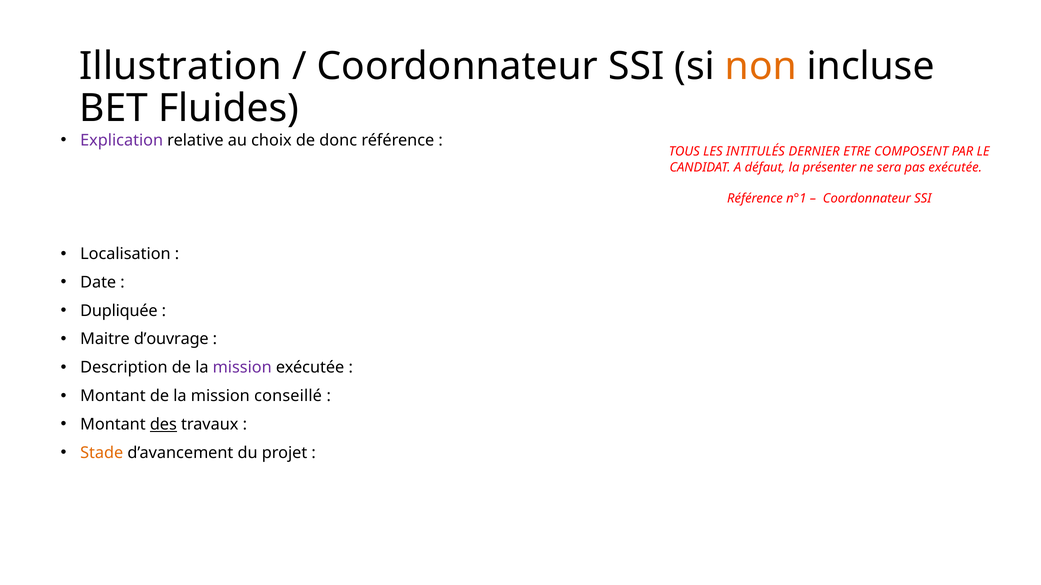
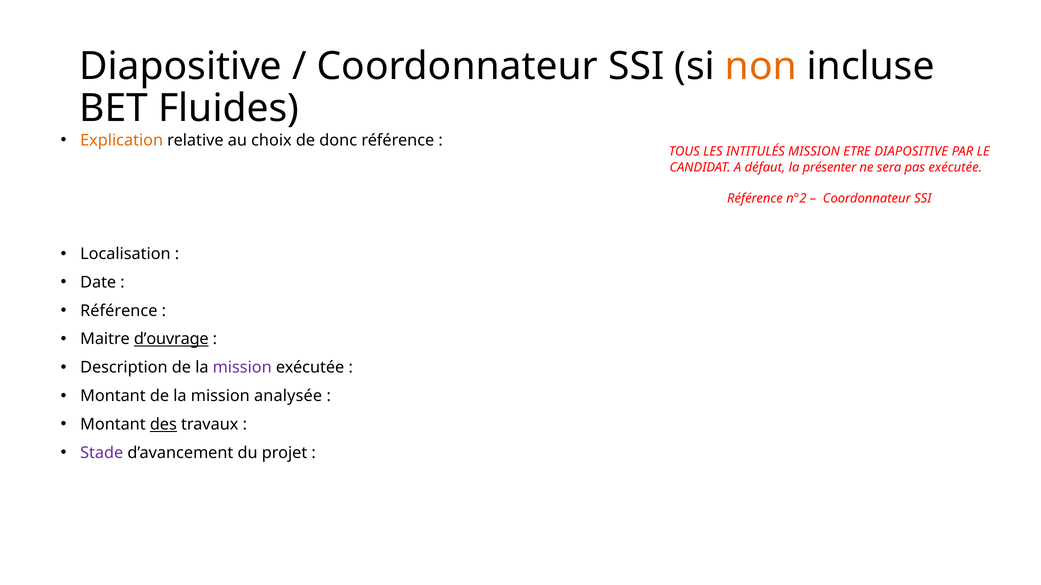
Illustration at (181, 66): Illustration -> Diapositive
Explication colour: purple -> orange
INTITULÉS DERNIER: DERNIER -> MISSION
ETRE COMPOSENT: COMPOSENT -> DIAPOSITIVE
n°1: n°1 -> n°2
Dupliquée at (119, 311): Dupliquée -> Référence
d’ouvrage underline: none -> present
conseillé: conseillé -> analysée
Stade colour: orange -> purple
